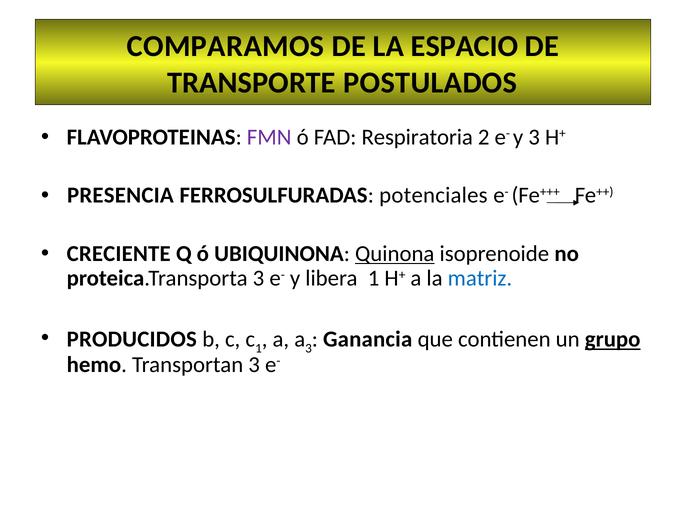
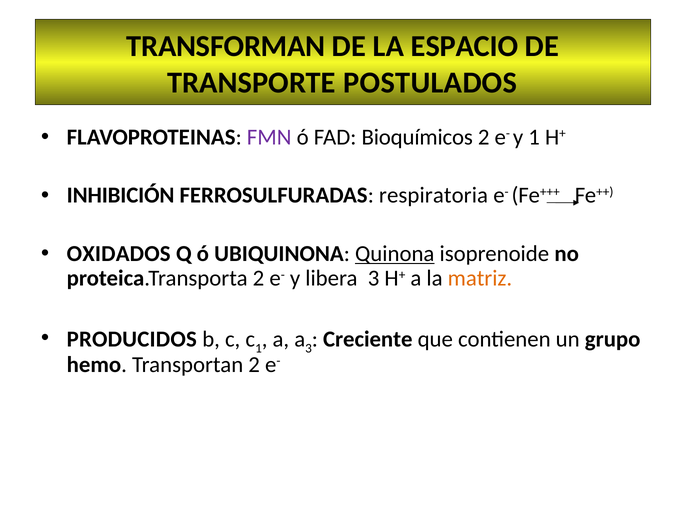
COMPARAMOS: COMPARAMOS -> TRANSFORMAN
Respiratoria: Respiratoria -> Bioquímicos
y 3: 3 -> 1
PRESENCIA: PRESENCIA -> INHIBICIÓN
potenciales: potenciales -> respiratoria
CRECIENTE: CRECIENTE -> OXIDADOS
proteica.Transporta 3: 3 -> 2
libera 1: 1 -> 3
matriz colour: blue -> orange
Ganancia: Ganancia -> Creciente
grupo underline: present -> none
Transportan 3: 3 -> 2
